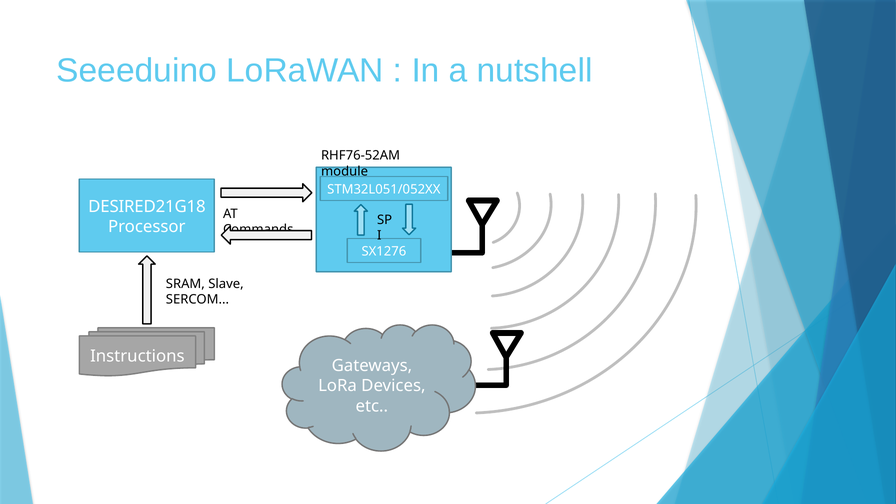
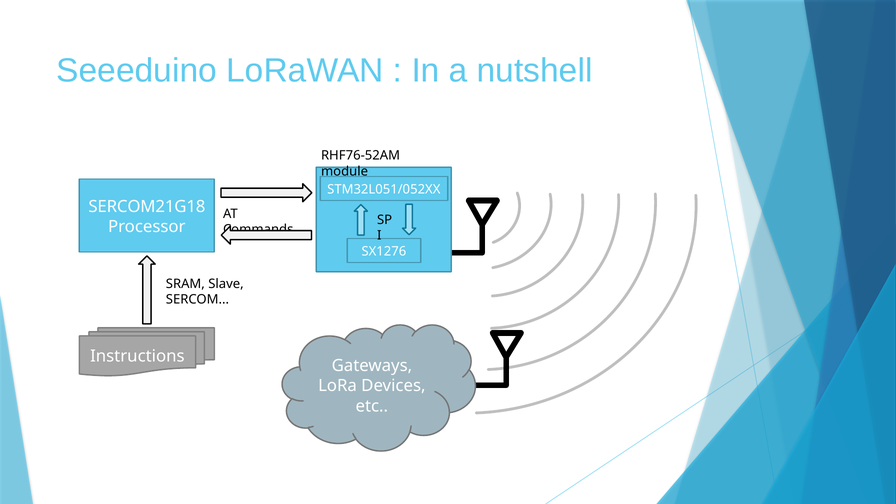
DESIRED21G18: DESIRED21G18 -> SERCOM21G18
